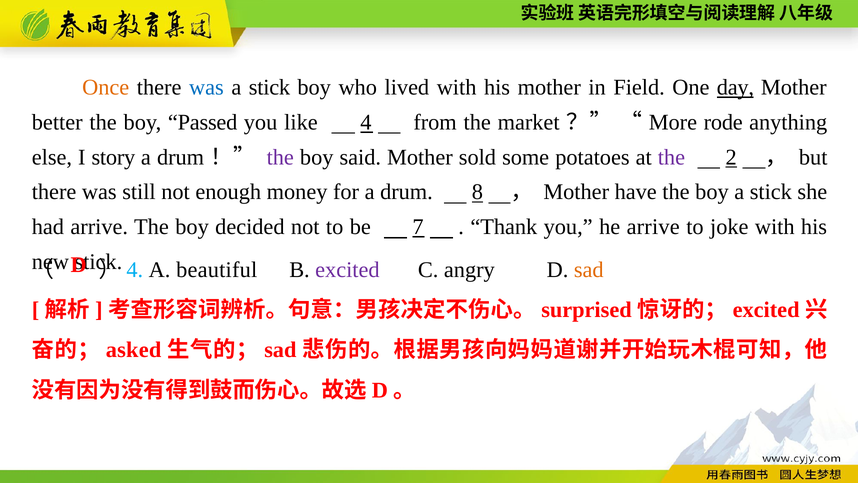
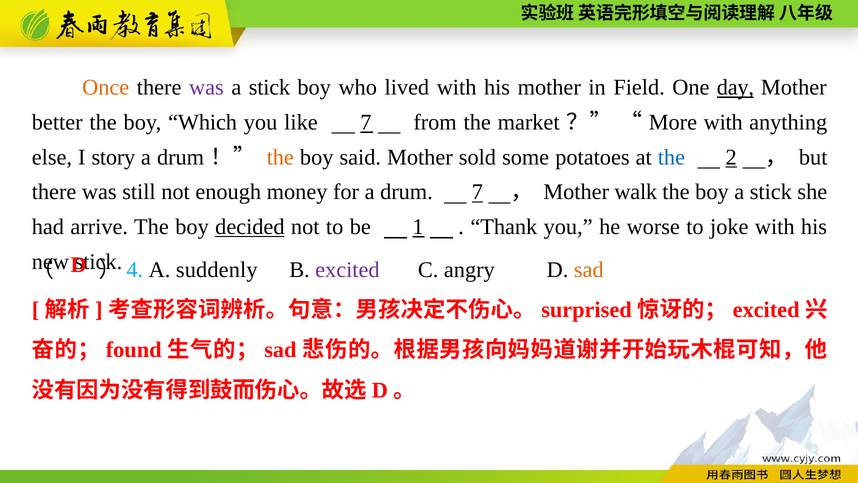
was at (206, 87) colour: blue -> purple
Passed: Passed -> Which
like 4: 4 -> 7
More rode: rode -> with
the at (280, 157) colour: purple -> orange
the at (671, 157) colour: purple -> blue
drum 8: 8 -> 7
have: have -> walk
decided underline: none -> present
7: 7 -> 1
he arrive: arrive -> worse
beautiful: beautiful -> suddenly
asked: asked -> found
